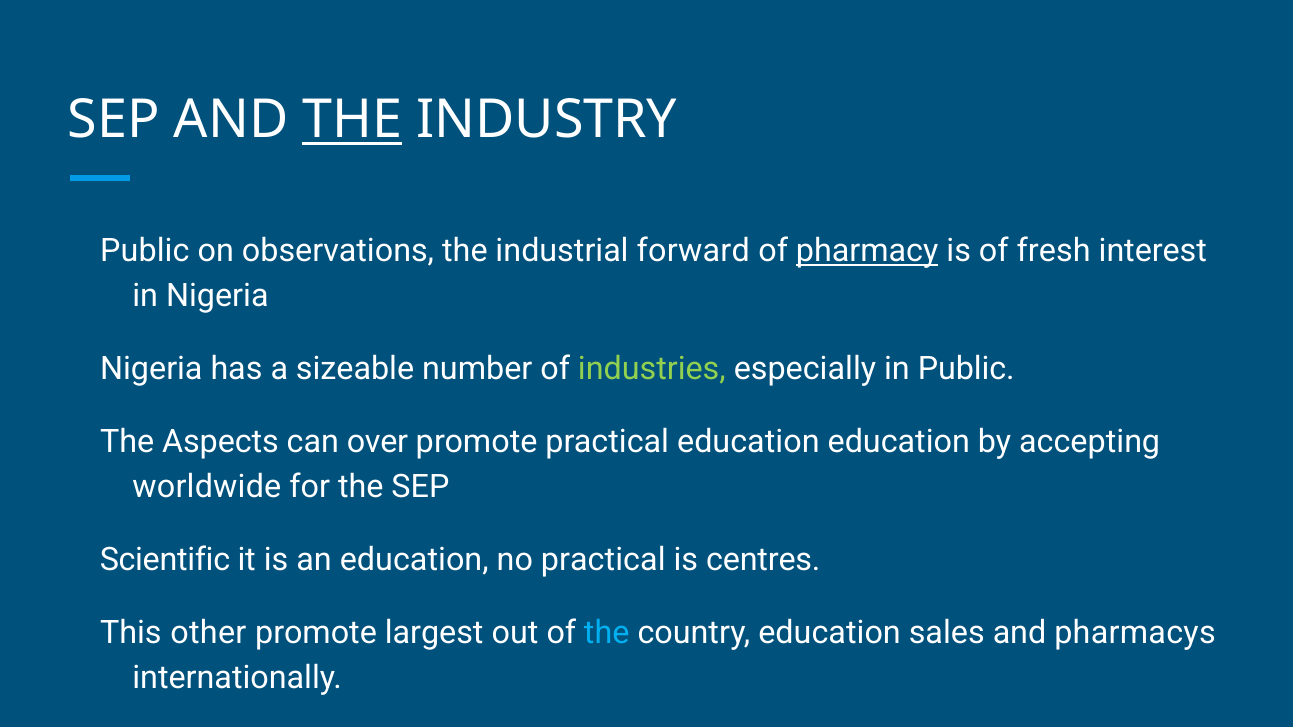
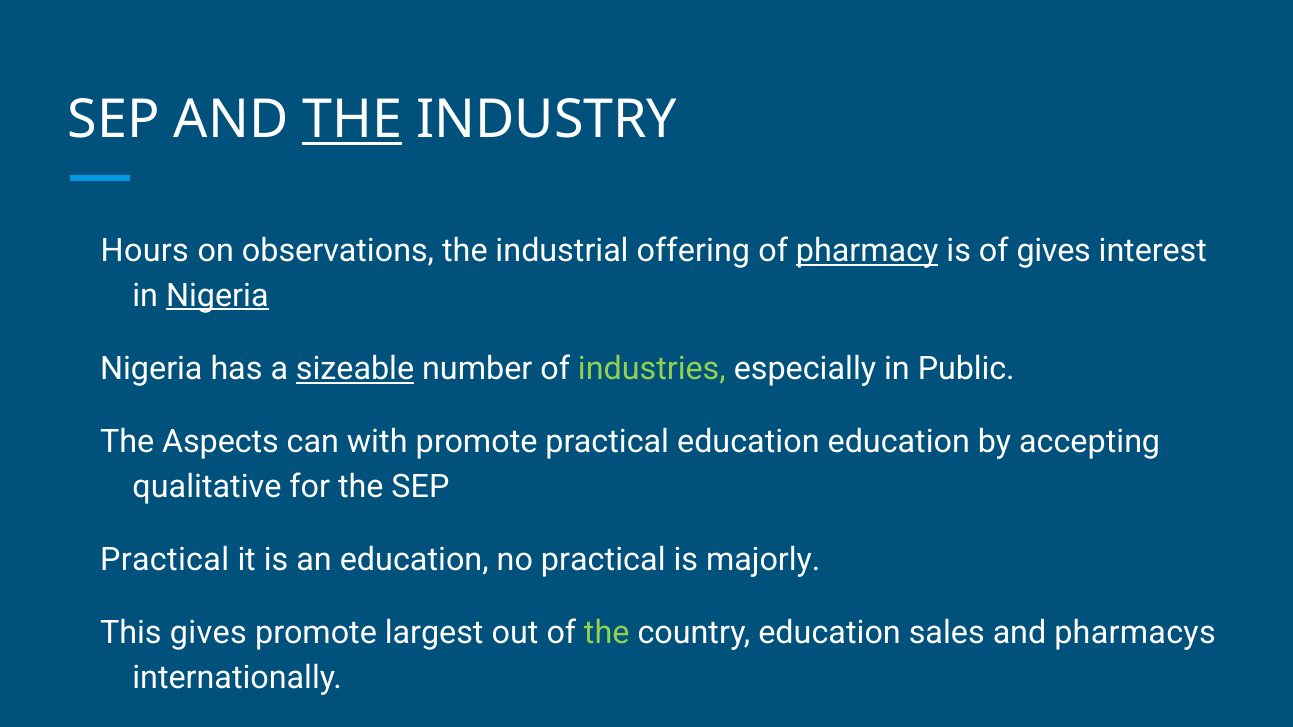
Public at (145, 251): Public -> Hours
forward: forward -> offering
of fresh: fresh -> gives
Nigeria at (217, 296) underline: none -> present
sizeable underline: none -> present
over: over -> with
worldwide: worldwide -> qualitative
Scientific at (165, 560): Scientific -> Practical
centres: centres -> majorly
This other: other -> gives
the at (607, 633) colour: light blue -> light green
